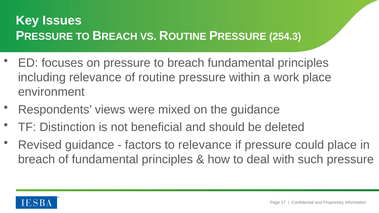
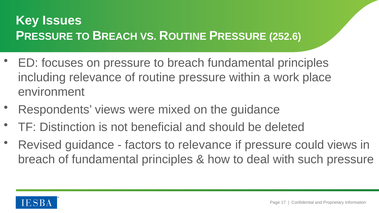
254.3: 254.3 -> 252.6
could place: place -> views
